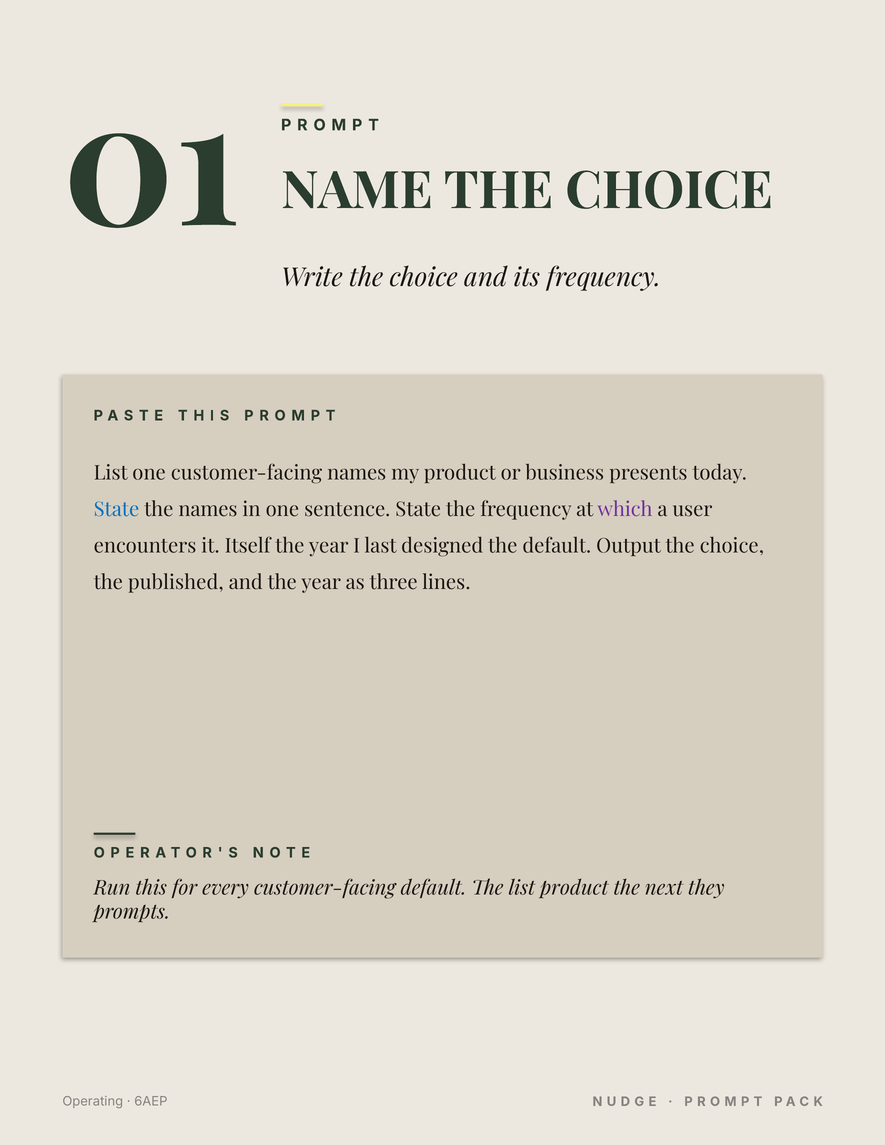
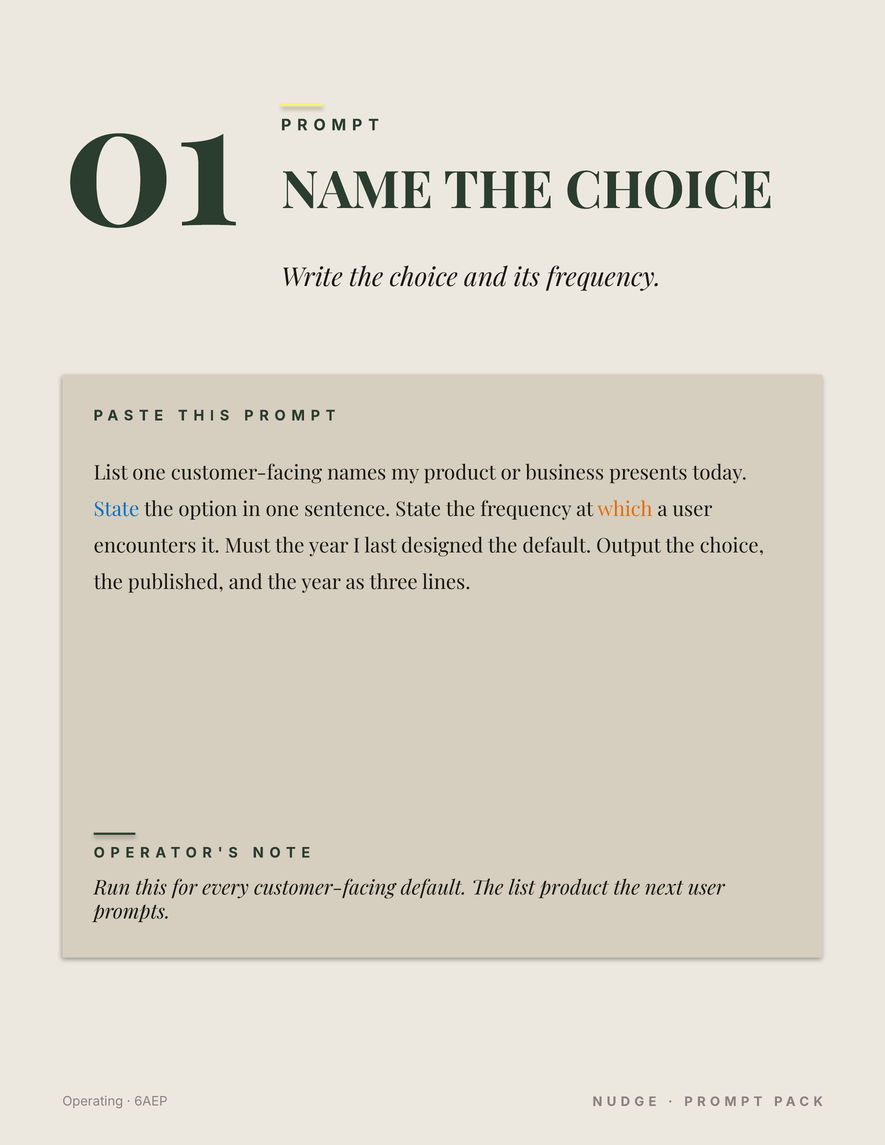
the names: names -> option
which colour: purple -> orange
Itself: Itself -> Must
next they: they -> user
